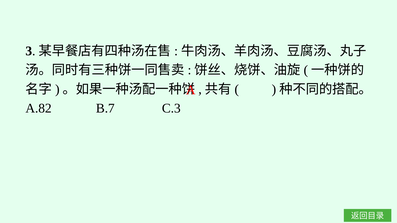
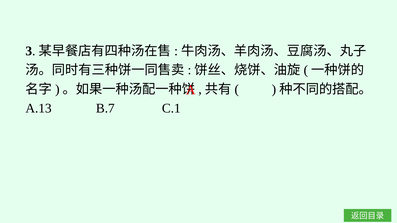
A.82: A.82 -> A.13
C.3: C.3 -> C.1
